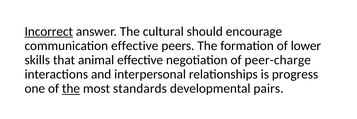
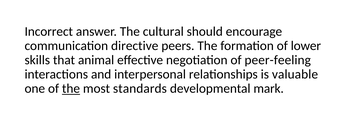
Incorrect underline: present -> none
communication effective: effective -> directive
peer-charge: peer-charge -> peer-feeling
progress: progress -> valuable
pairs: pairs -> mark
